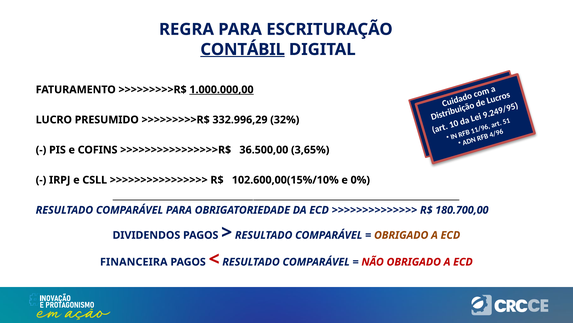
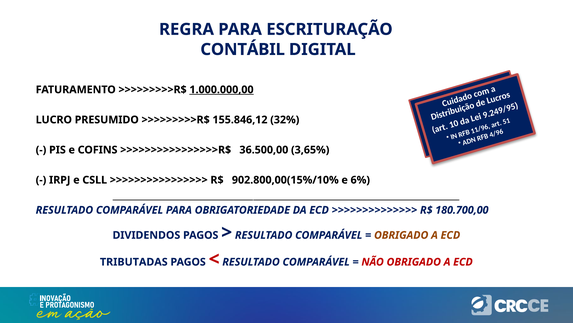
CONTÁBIL underline: present -> none
332.996,29: 332.996,29 -> 155.846,12
102.600,00(15%/10%: 102.600,00(15%/10% -> 902.800,00(15%/10%
0%: 0% -> 6%
FINANCEIRA: FINANCEIRA -> TRIBUTADAS
